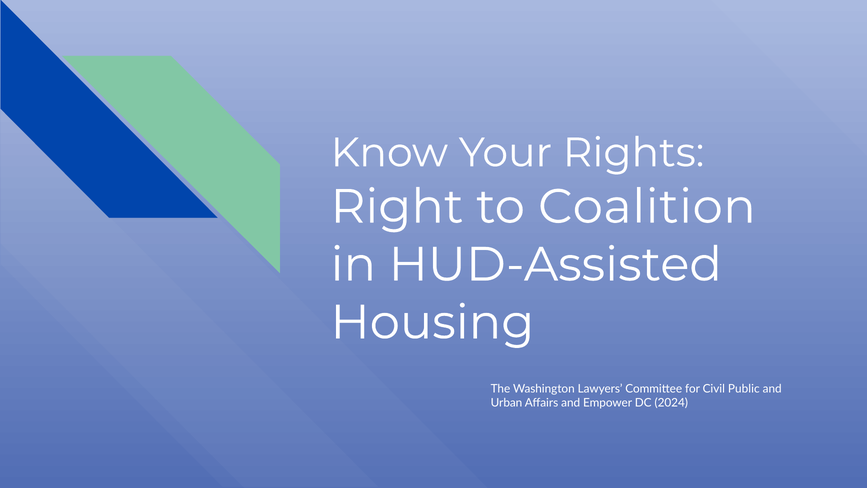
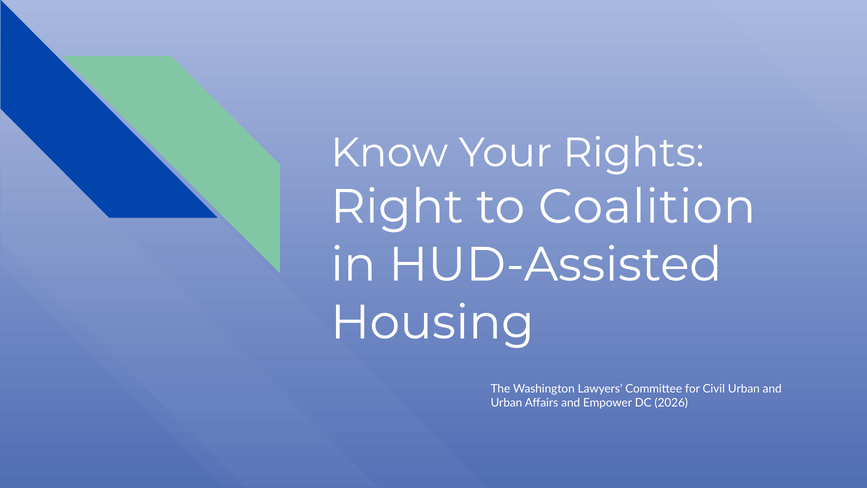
Civil Public: Public -> Urban
2024: 2024 -> 2026
